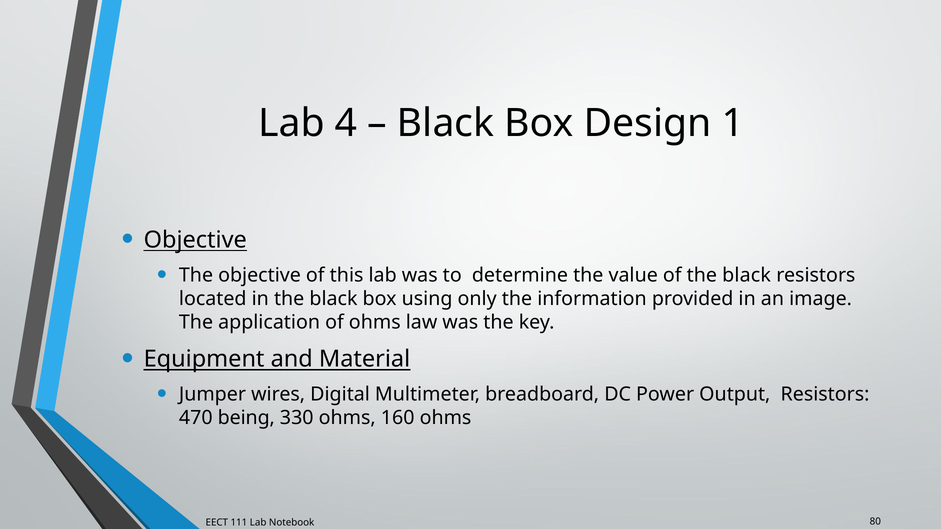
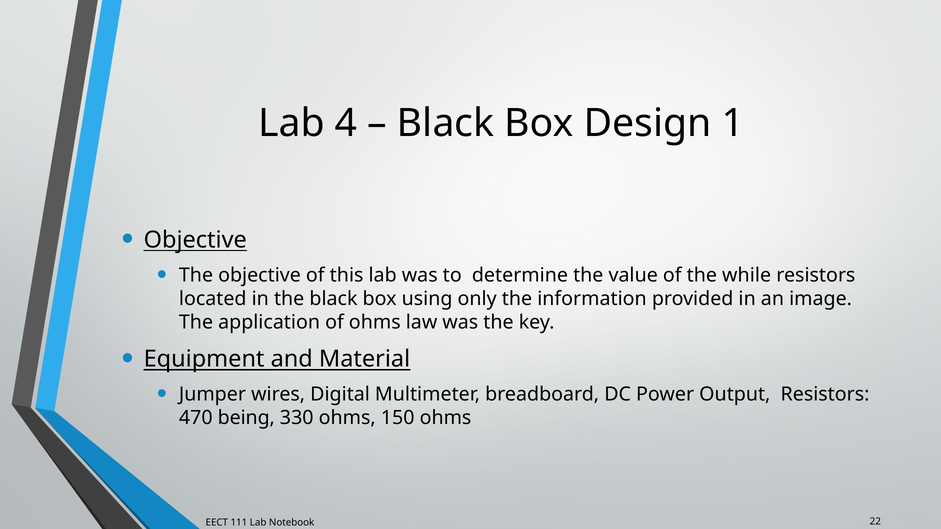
of the black: black -> while
160: 160 -> 150
80: 80 -> 22
